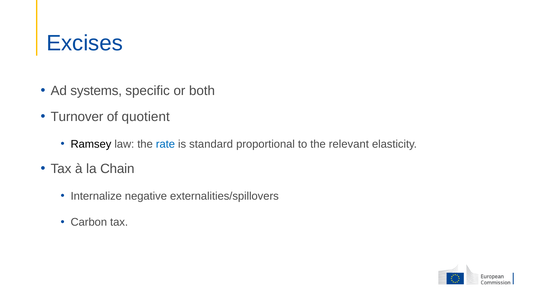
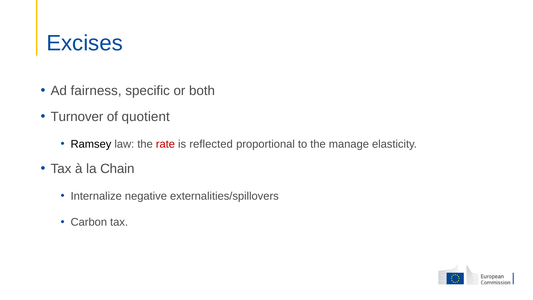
systems: systems -> fairness
rate colour: blue -> red
standard: standard -> reflected
relevant: relevant -> manage
